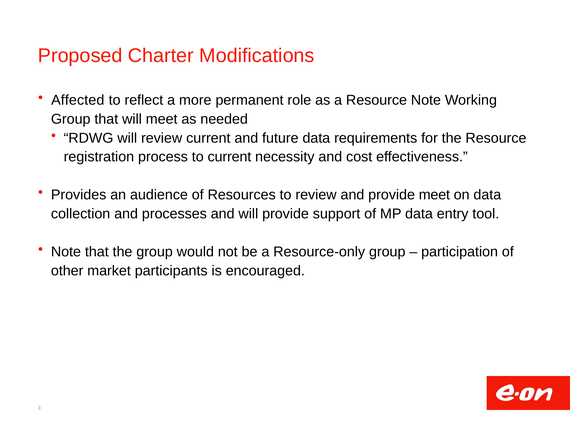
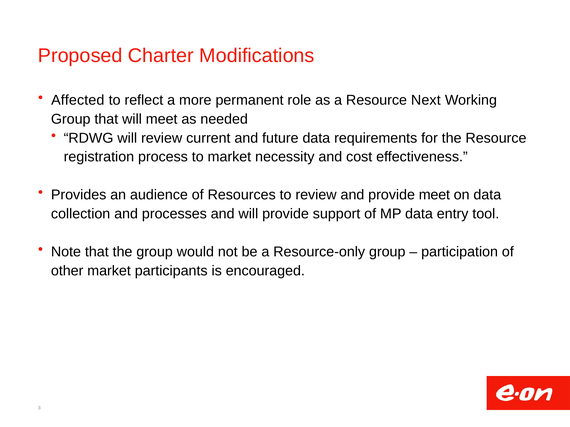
Resource Note: Note -> Next
to current: current -> market
